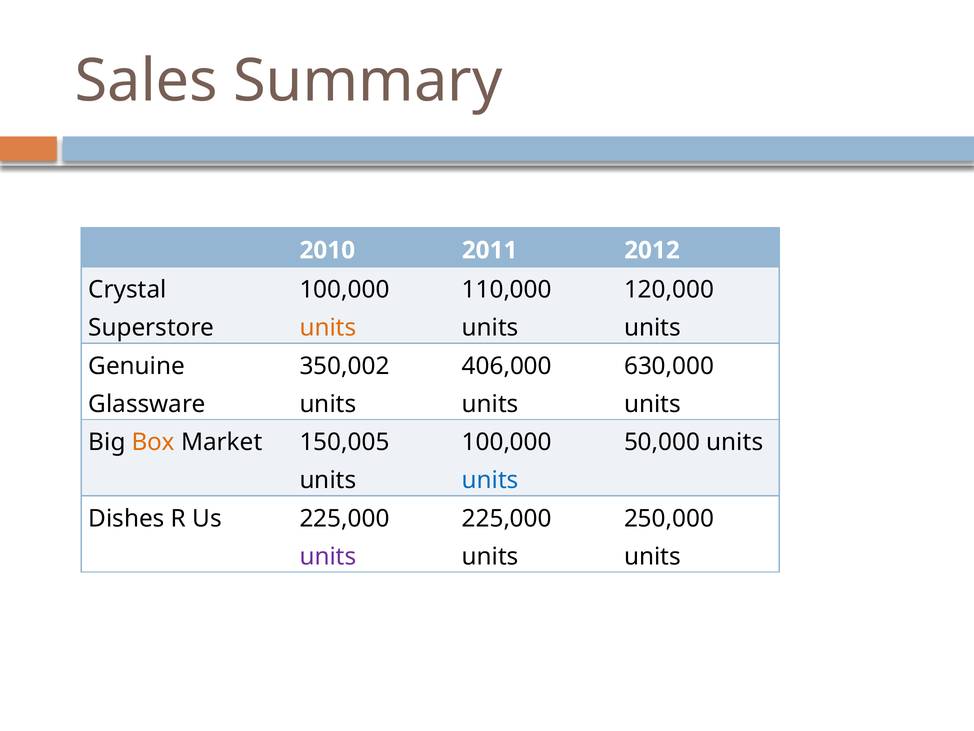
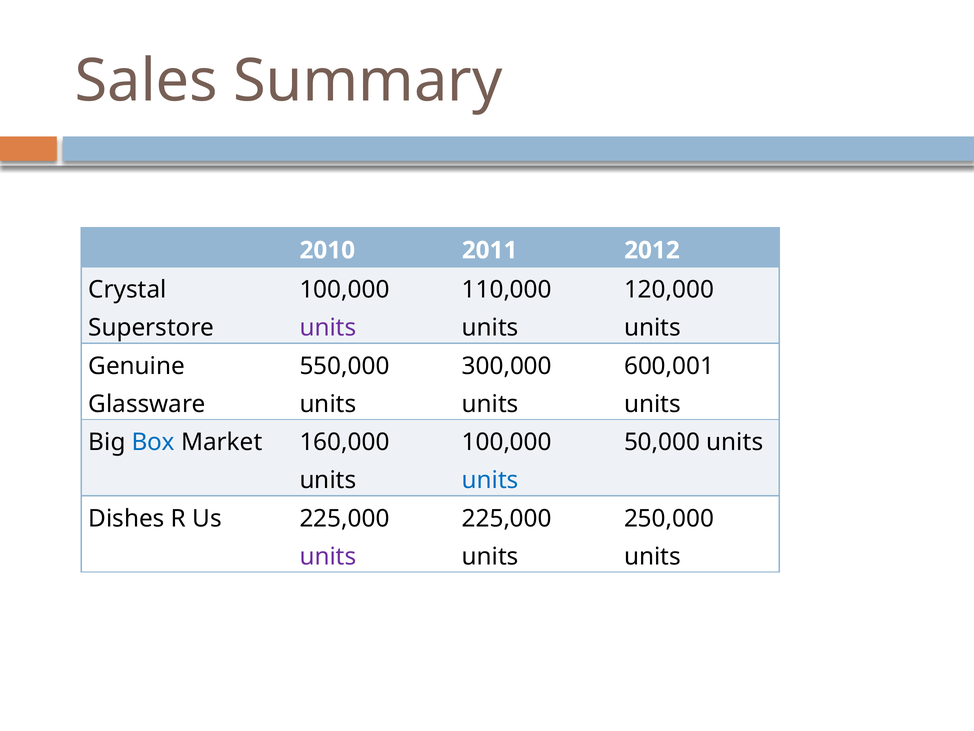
units at (328, 328) colour: orange -> purple
350,002: 350,002 -> 550,000
406,000: 406,000 -> 300,000
630,000: 630,000 -> 600,001
Box colour: orange -> blue
150,005: 150,005 -> 160,000
